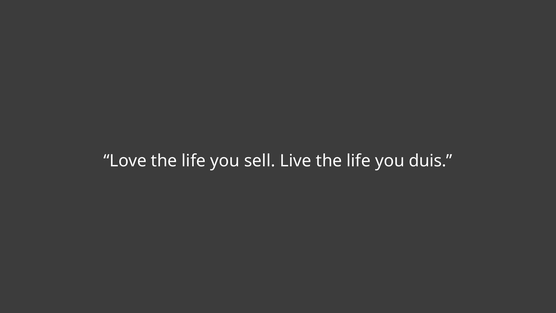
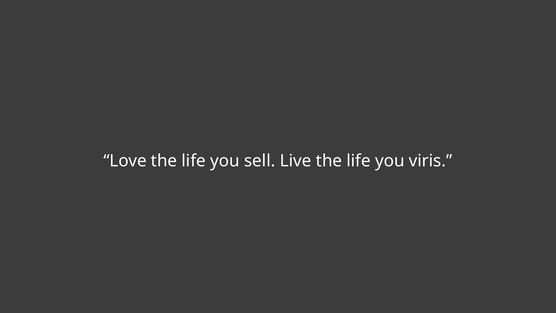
duis: duis -> viris
